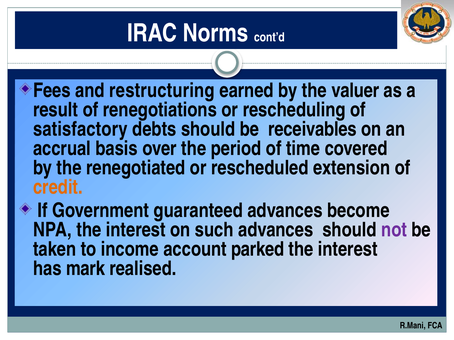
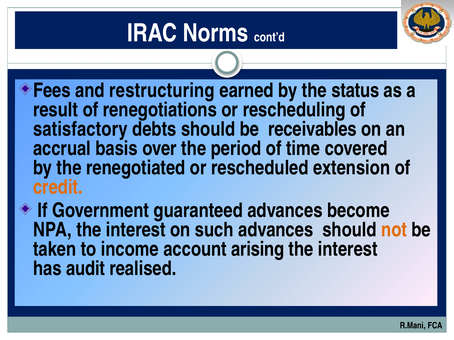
valuer: valuer -> status
not colour: purple -> orange
parked: parked -> arising
mark: mark -> audit
